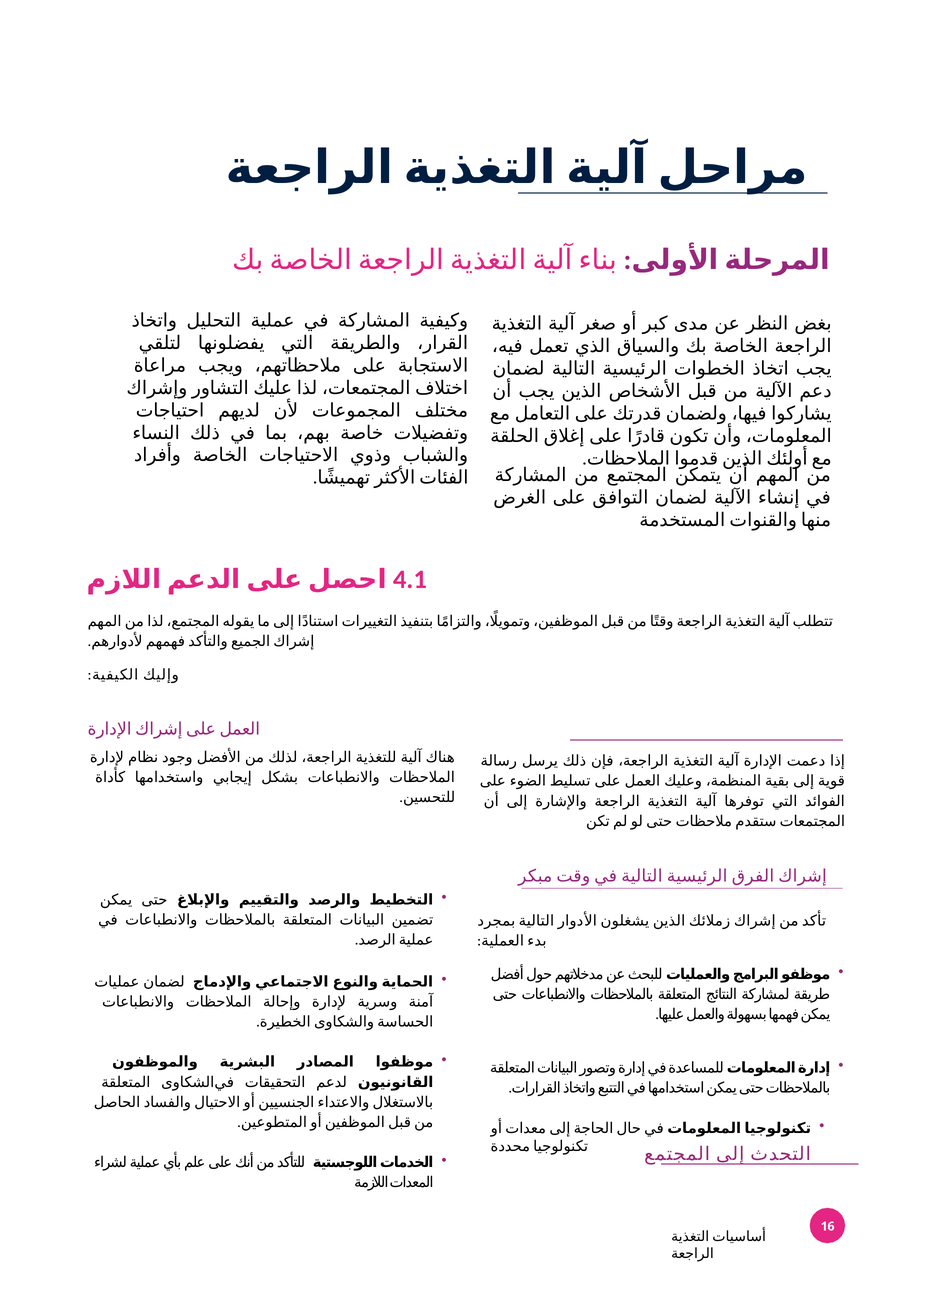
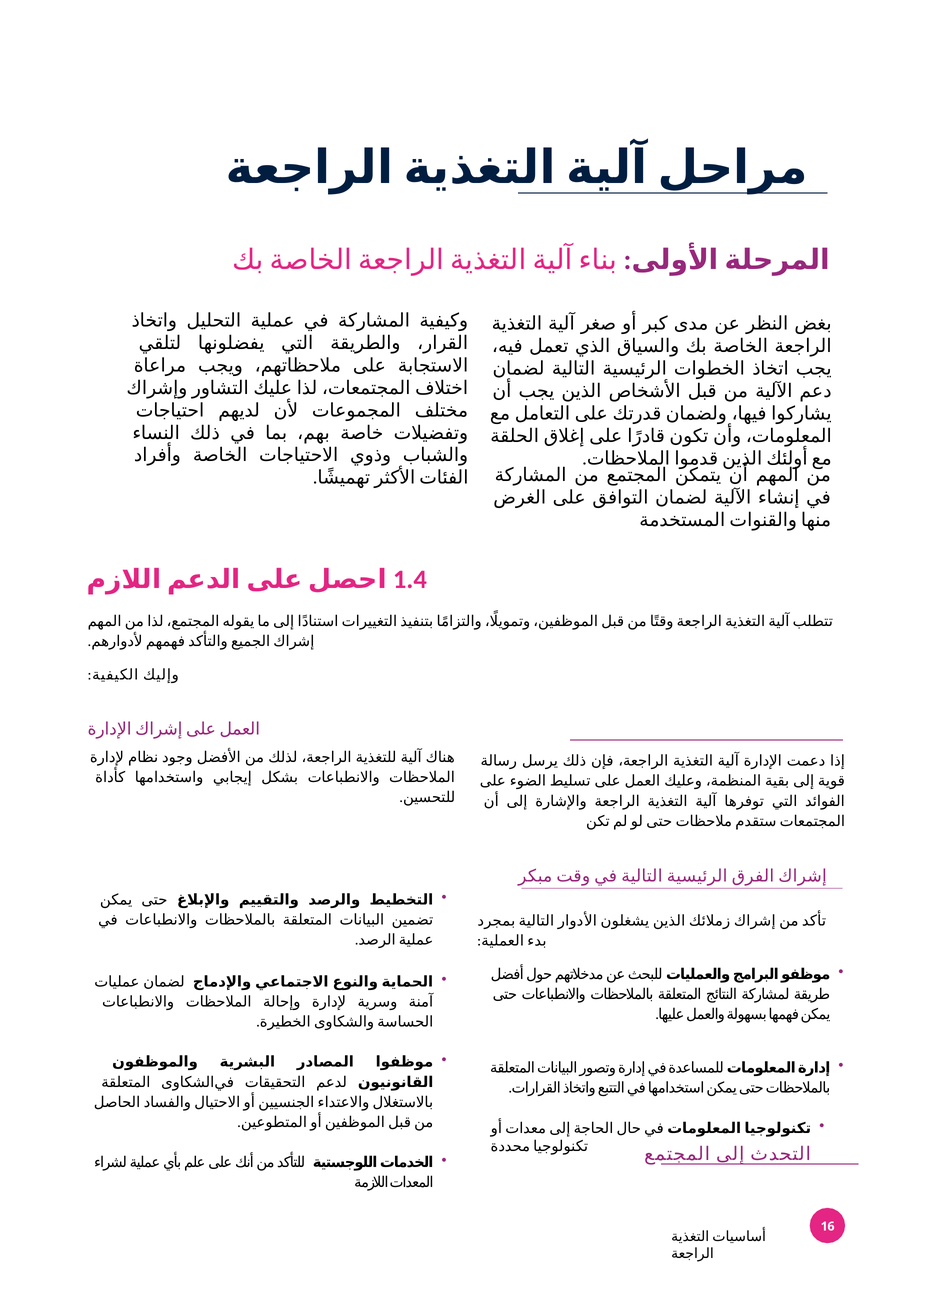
4.1: 4.1 -> 1.4
